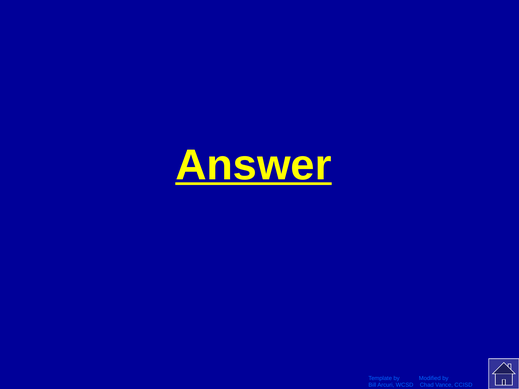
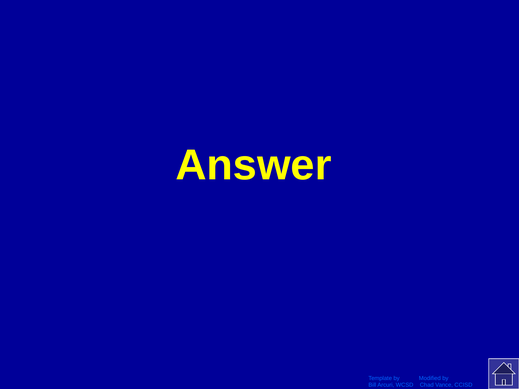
Answer underline: present -> none
